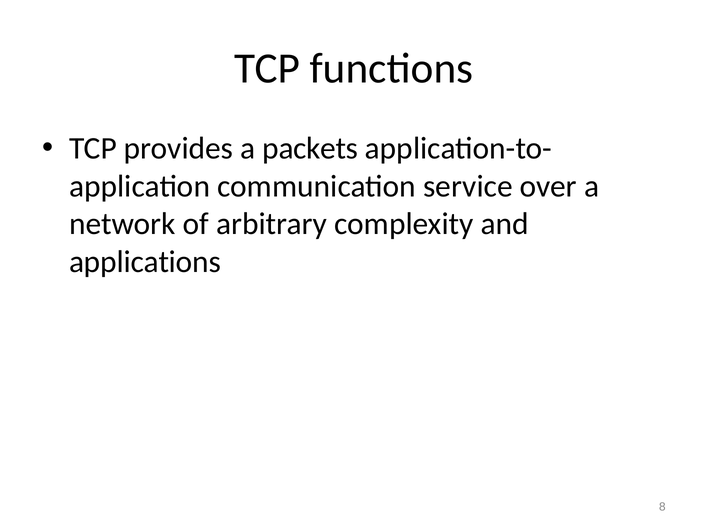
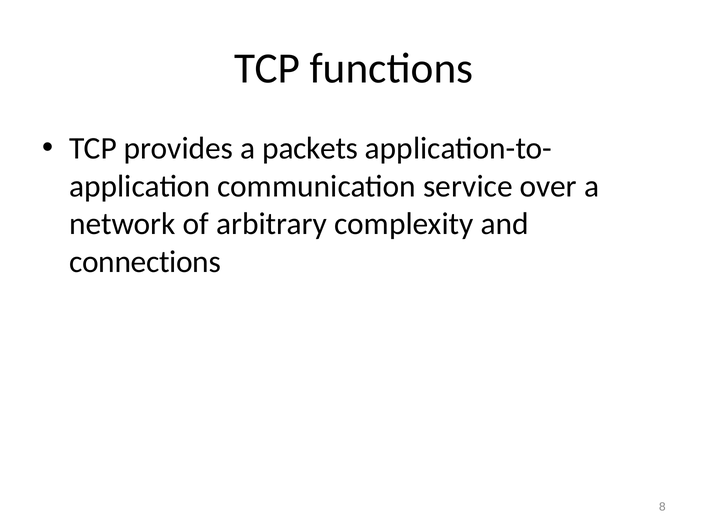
applications: applications -> connections
